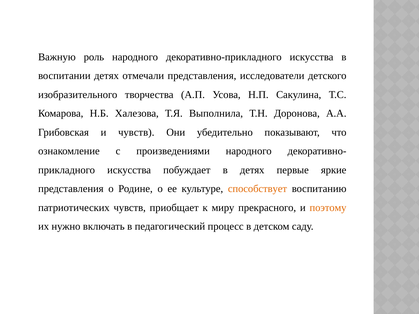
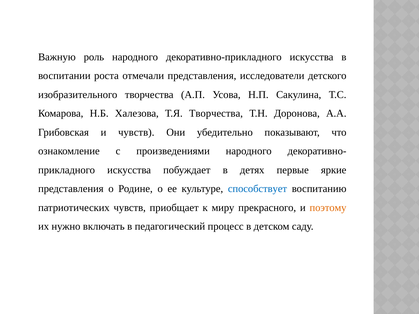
воспитании детях: детях -> роста
Т.Я Выполнила: Выполнила -> Творчества
способствует colour: orange -> blue
